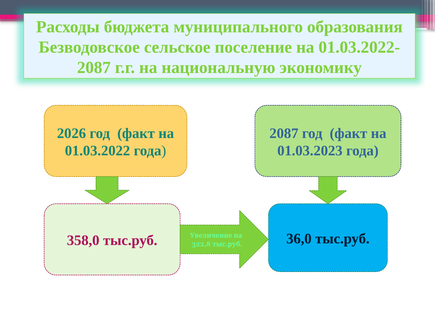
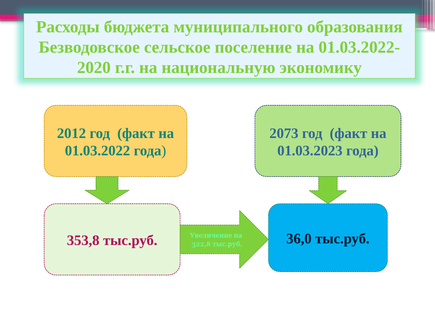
2087 at (94, 68): 2087 -> 2020
2026: 2026 -> 2012
2087 at (284, 133): 2087 -> 2073
358,0: 358,0 -> 353,8
